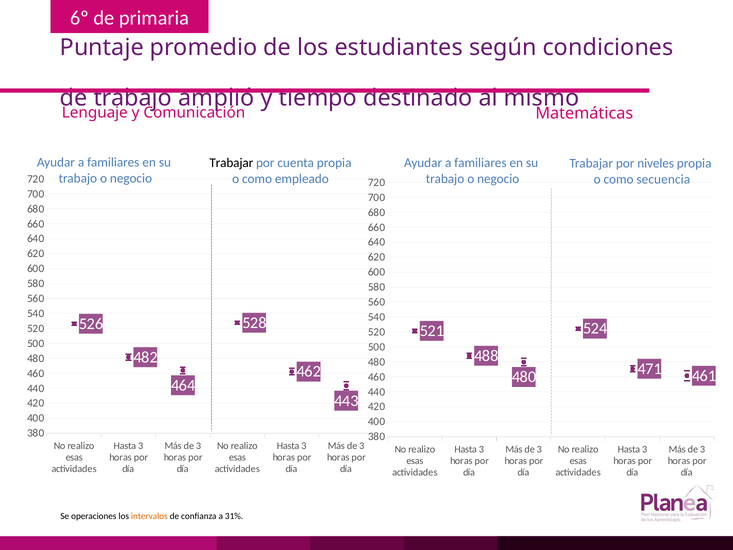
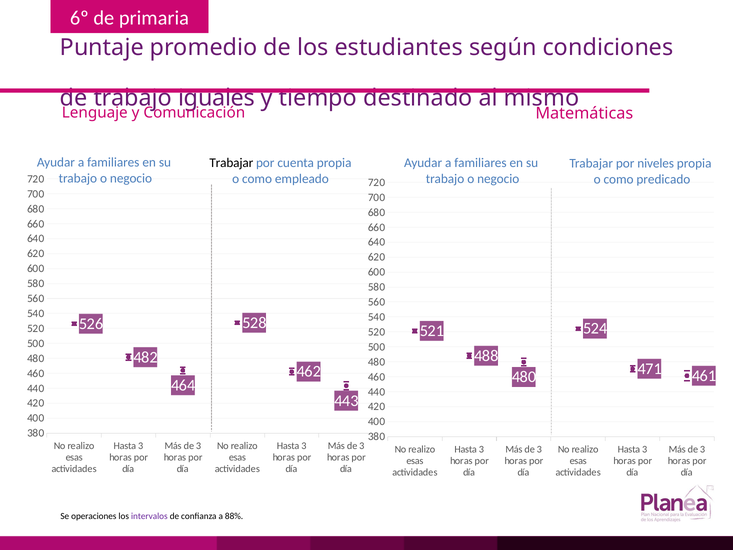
amplió: amplió -> iguales
secuencia: secuencia -> predicado
intervalos colour: orange -> purple
31%: 31% -> 88%
